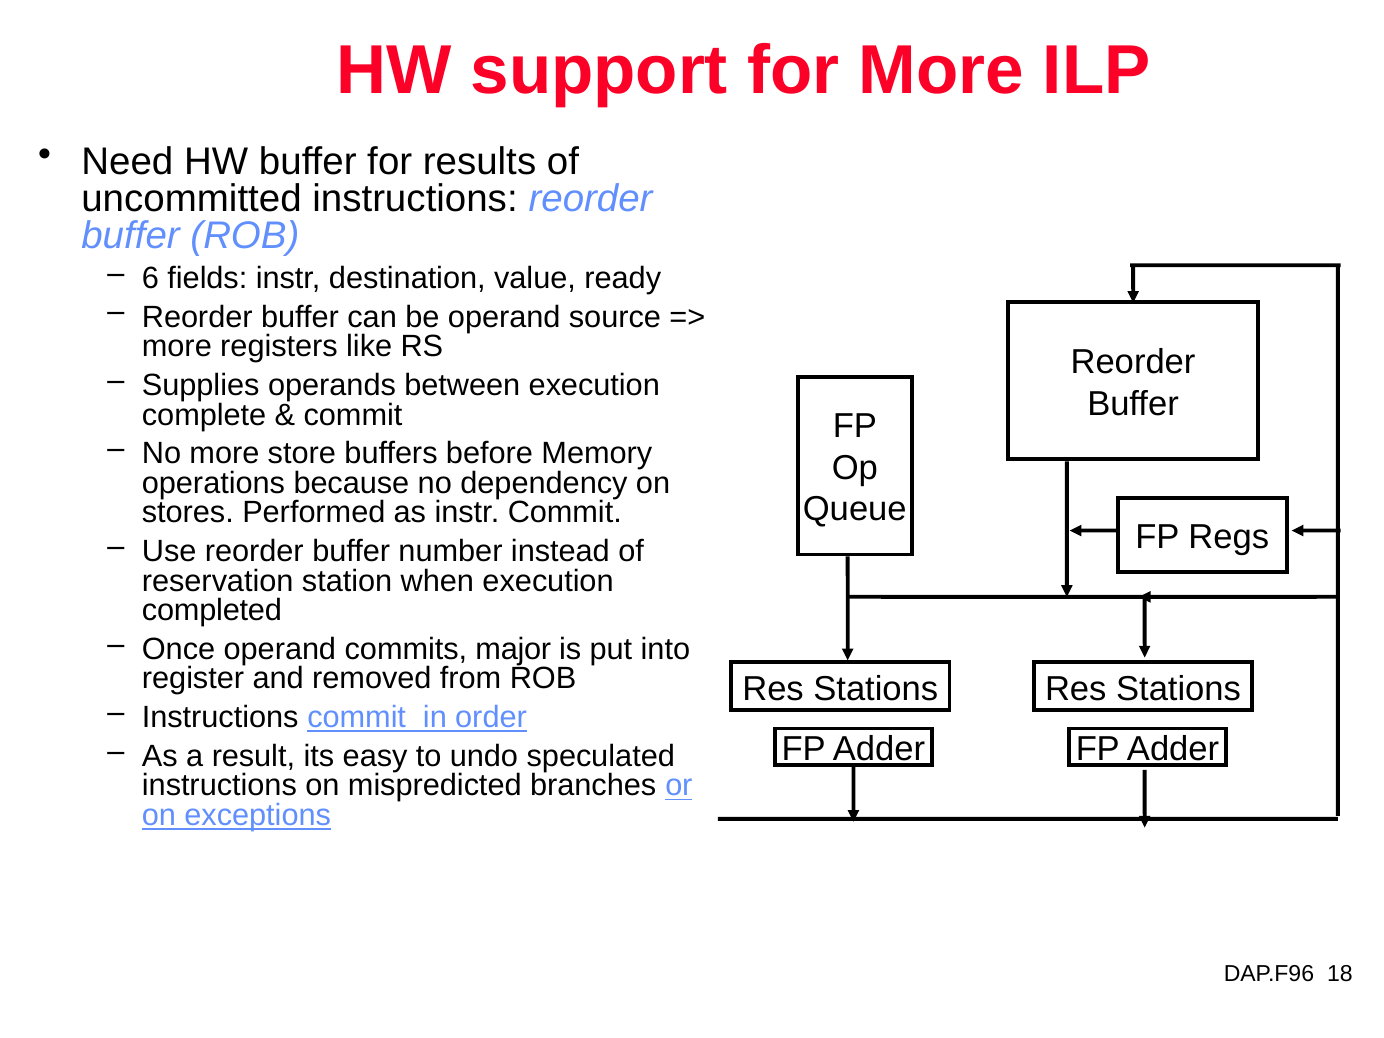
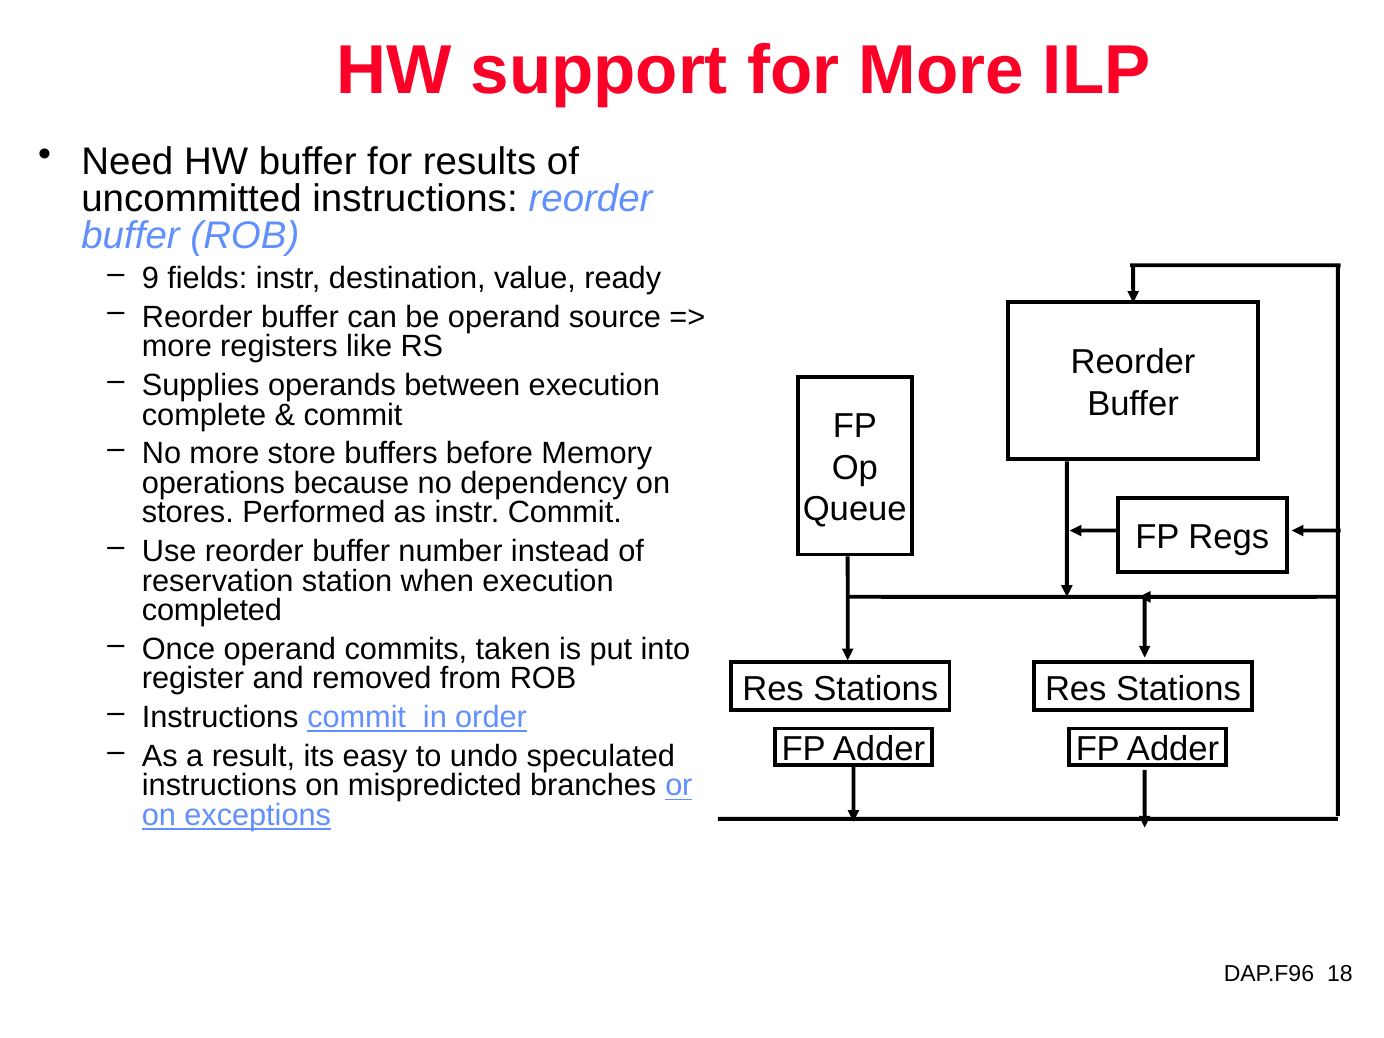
6: 6 -> 9
major: major -> taken
